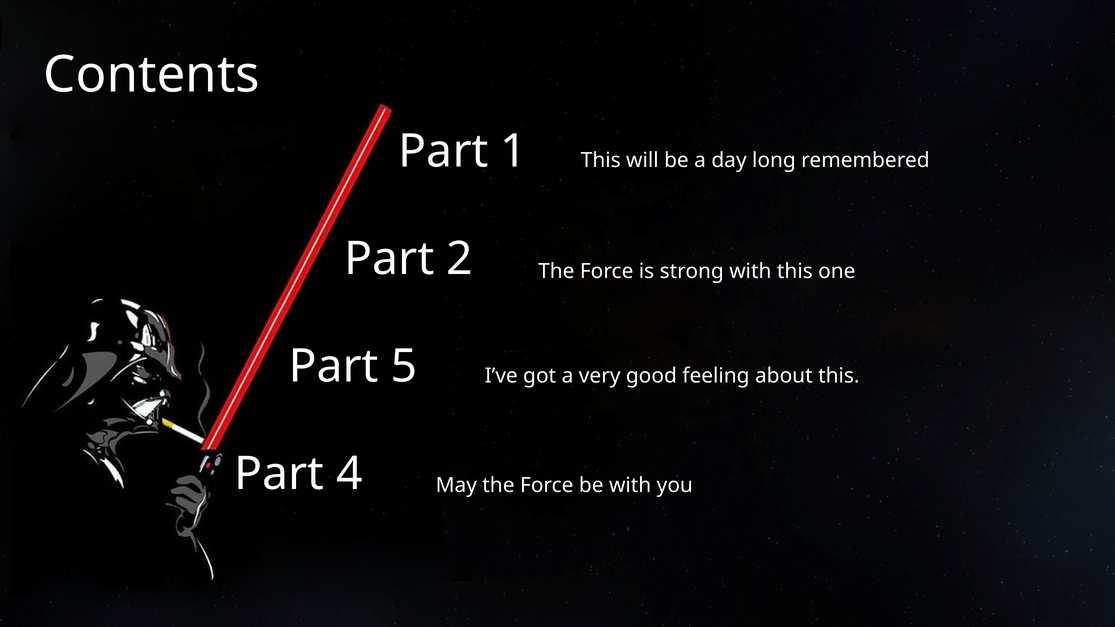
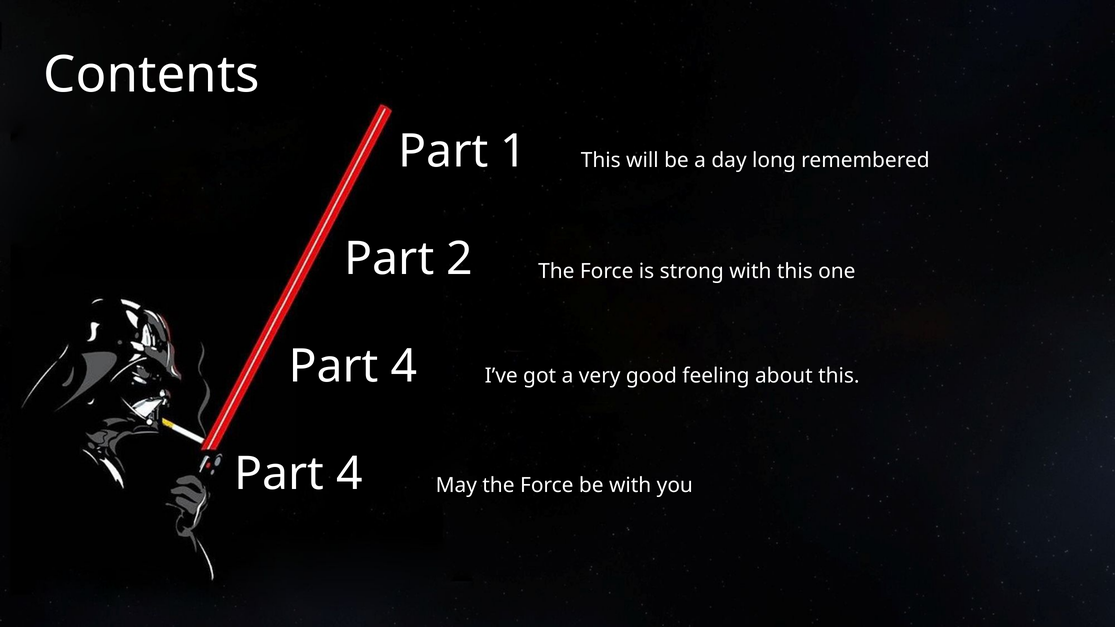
5 at (404, 367): 5 -> 4
